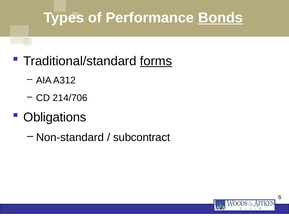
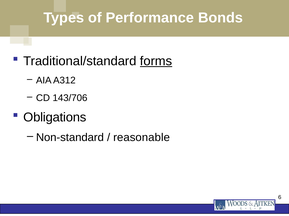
Bonds underline: present -> none
214/706: 214/706 -> 143/706
subcontract: subcontract -> reasonable
